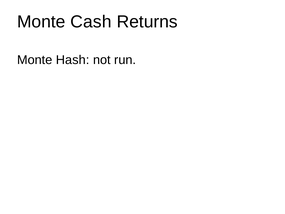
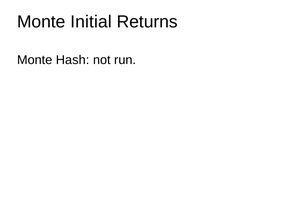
Cash: Cash -> Initial
